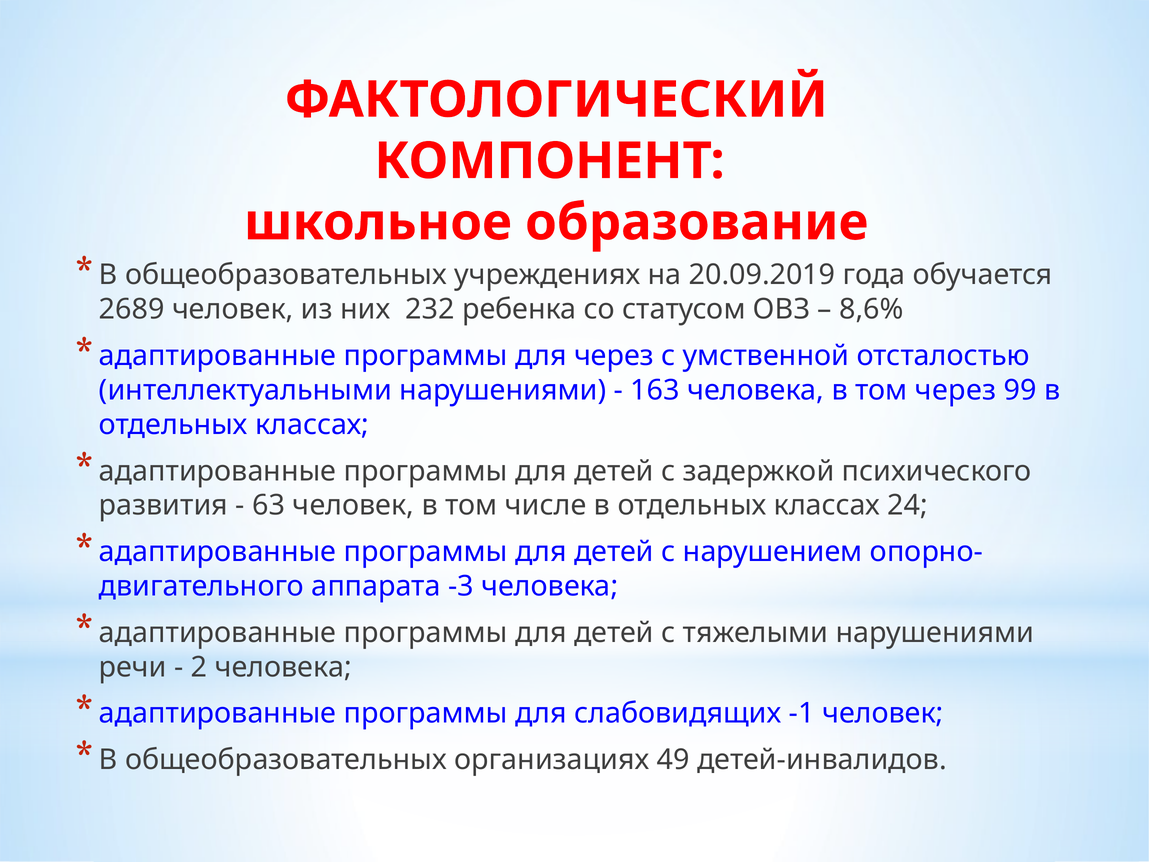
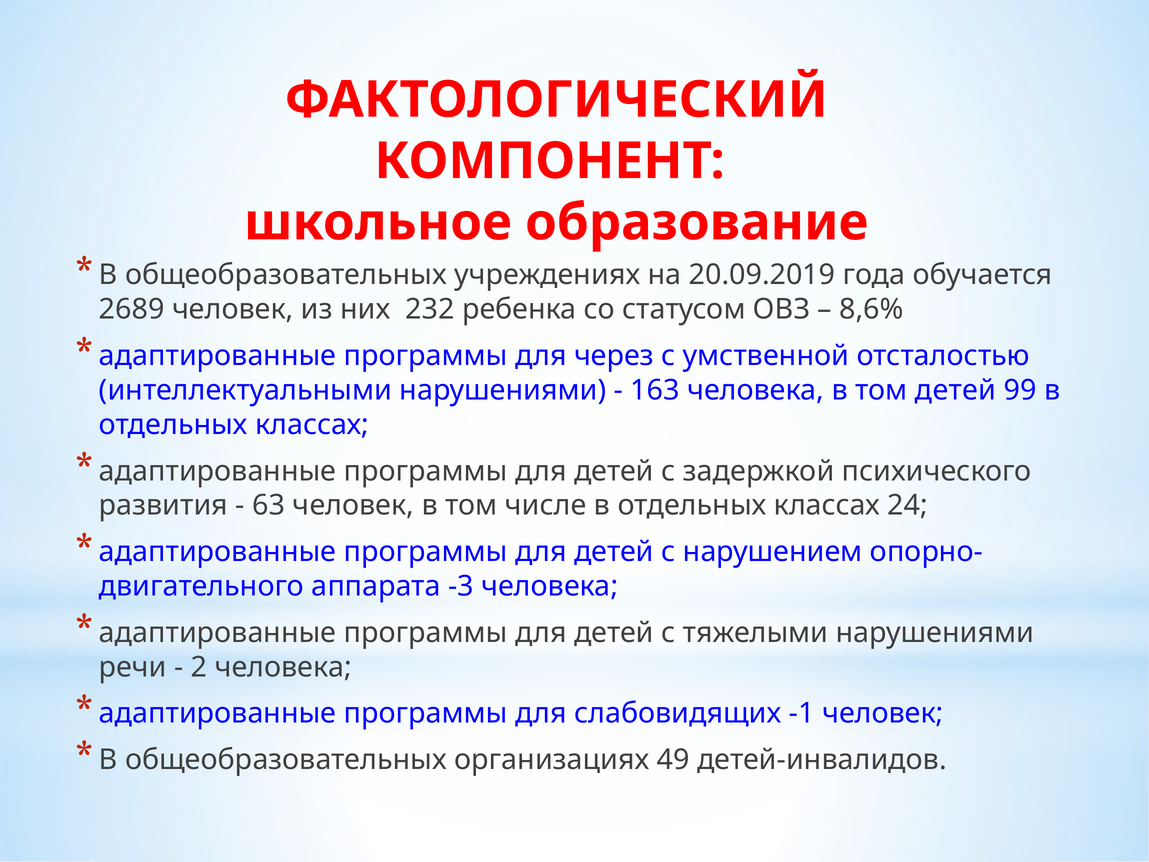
том через: через -> детей
